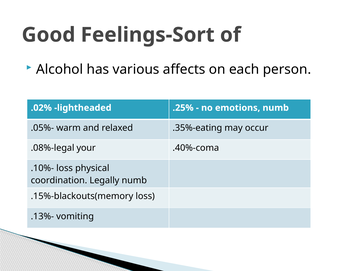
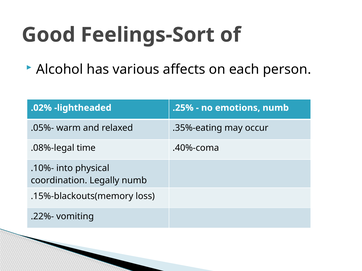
your: your -> time
.10%- loss: loss -> into
.13%-: .13%- -> .22%-
